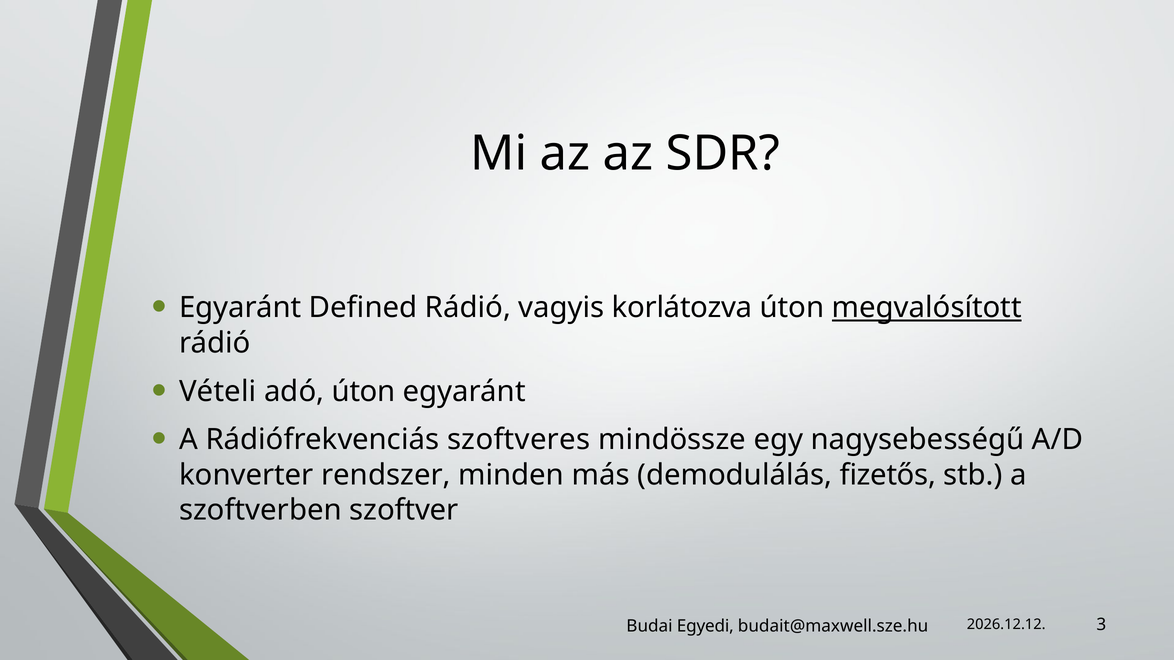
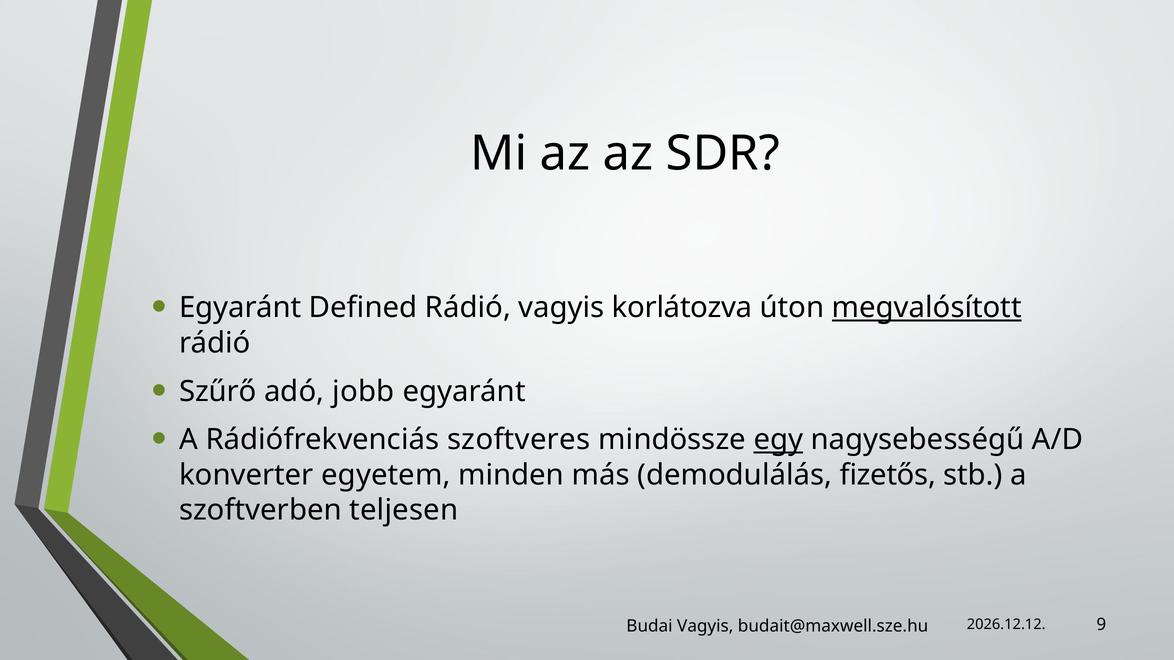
Vételi: Vételi -> Szűrő
adó úton: úton -> jobb
egy underline: none -> present
rendszer: rendszer -> egyetem
szoftver: szoftver -> teljesen
3: 3 -> 9
Budai Egyedi: Egyedi -> Vagyis
